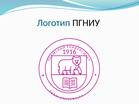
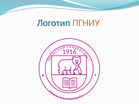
ПГНИУ colour: black -> orange
